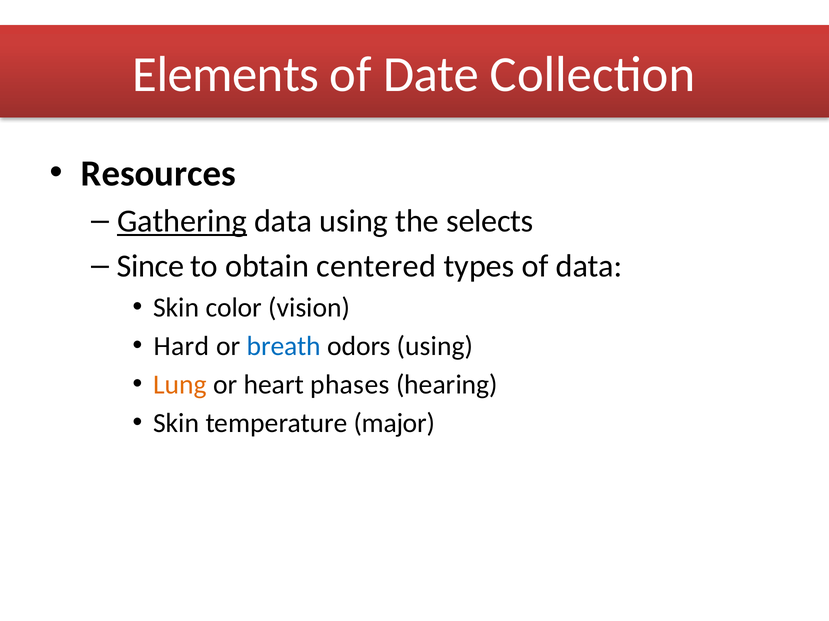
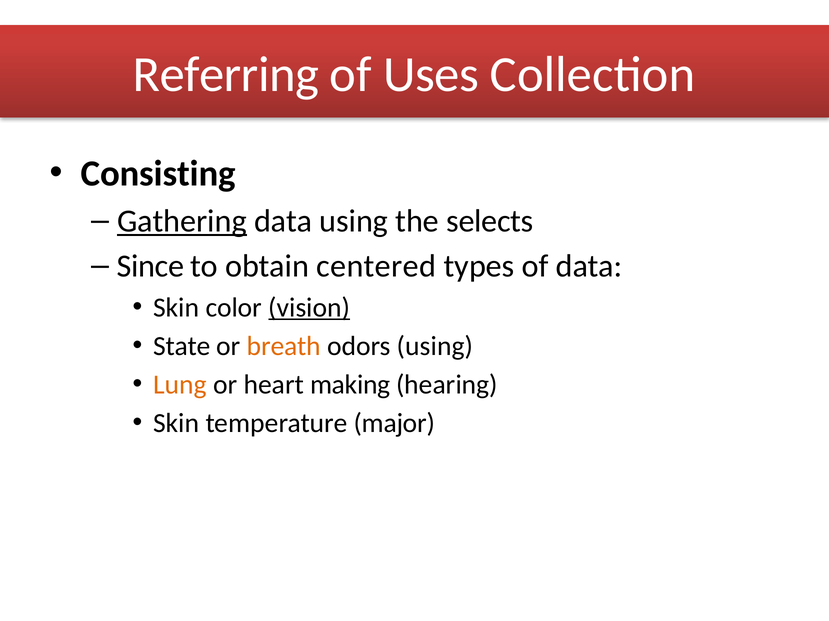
Elements: Elements -> Referring
Date: Date -> Uses
Resources: Resources -> Consisting
vision underline: none -> present
Hard: Hard -> State
breath colour: blue -> orange
phases: phases -> making
